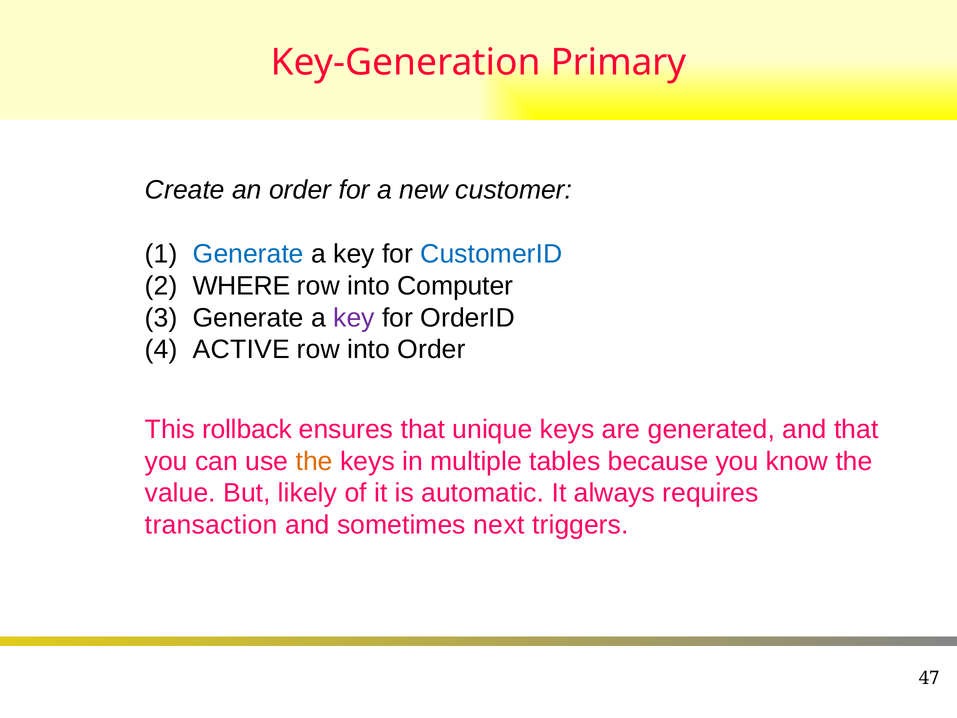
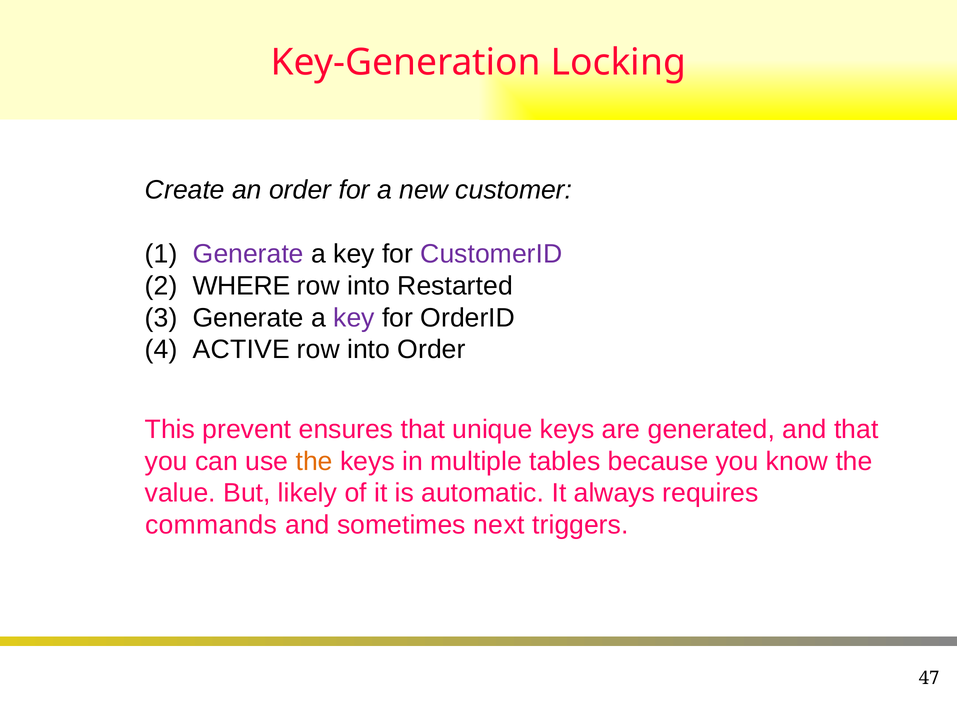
Primary: Primary -> Locking
Generate at (248, 254) colour: blue -> purple
CustomerID colour: blue -> purple
Computer: Computer -> Restarted
rollback: rollback -> prevent
transaction: transaction -> commands
